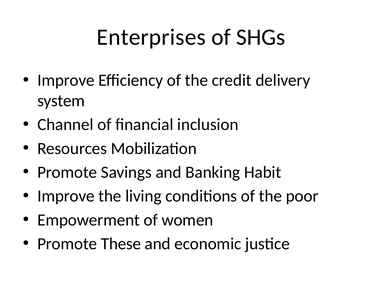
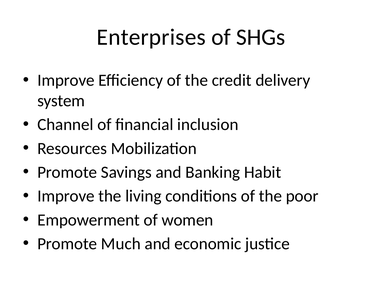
These: These -> Much
